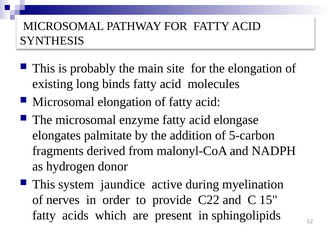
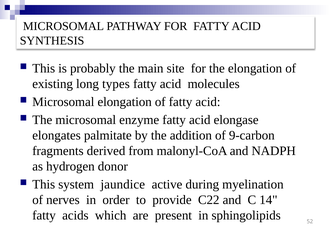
binds: binds -> types
5-carbon: 5-carbon -> 9-carbon
15: 15 -> 14
